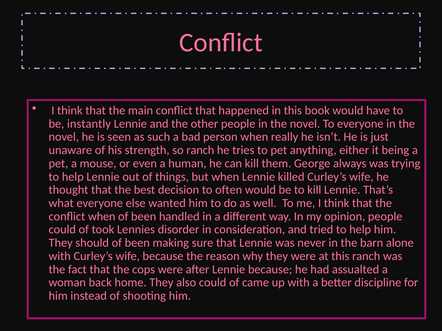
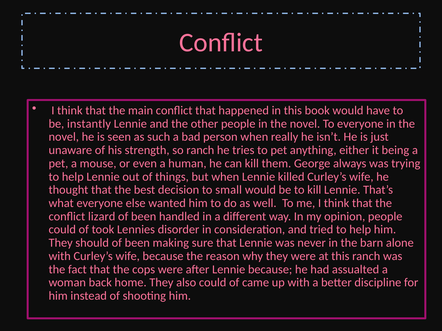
often: often -> small
conflict when: when -> lizard
